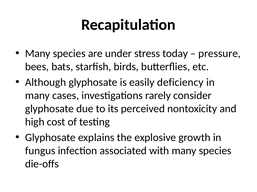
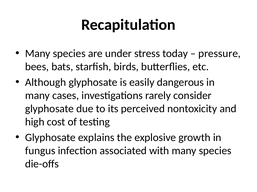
deficiency: deficiency -> dangerous
